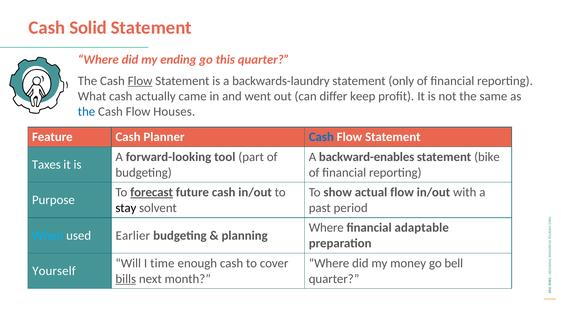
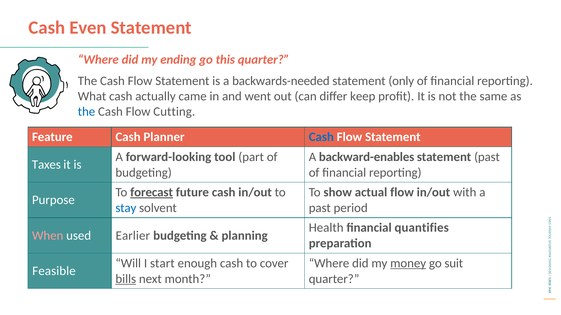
Solid: Solid -> Even
Flow at (140, 81) underline: present -> none
backwards-laundry: backwards-laundry -> backwards-needed
Houses: Houses -> Cutting
statement bike: bike -> past
stay colour: black -> blue
Where at (326, 228): Where -> Health
adaptable: adaptable -> quantifies
When colour: light blue -> pink
time: time -> start
money underline: none -> present
bell: bell -> suit
Yourself: Yourself -> Feasible
